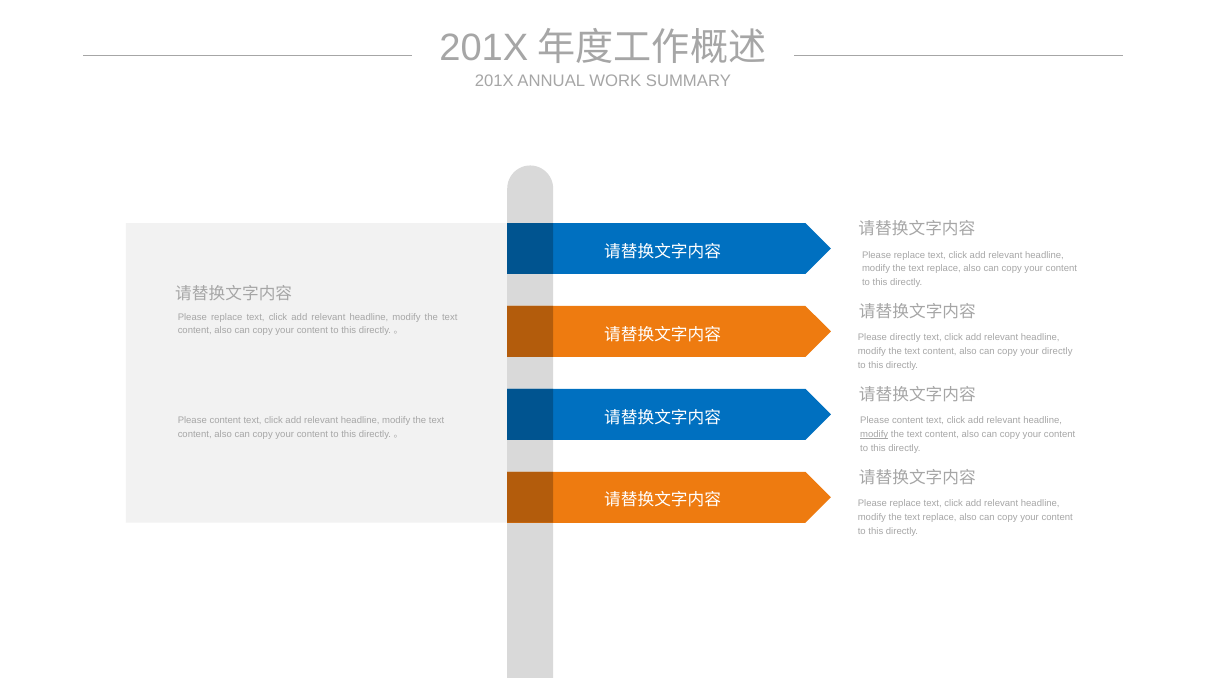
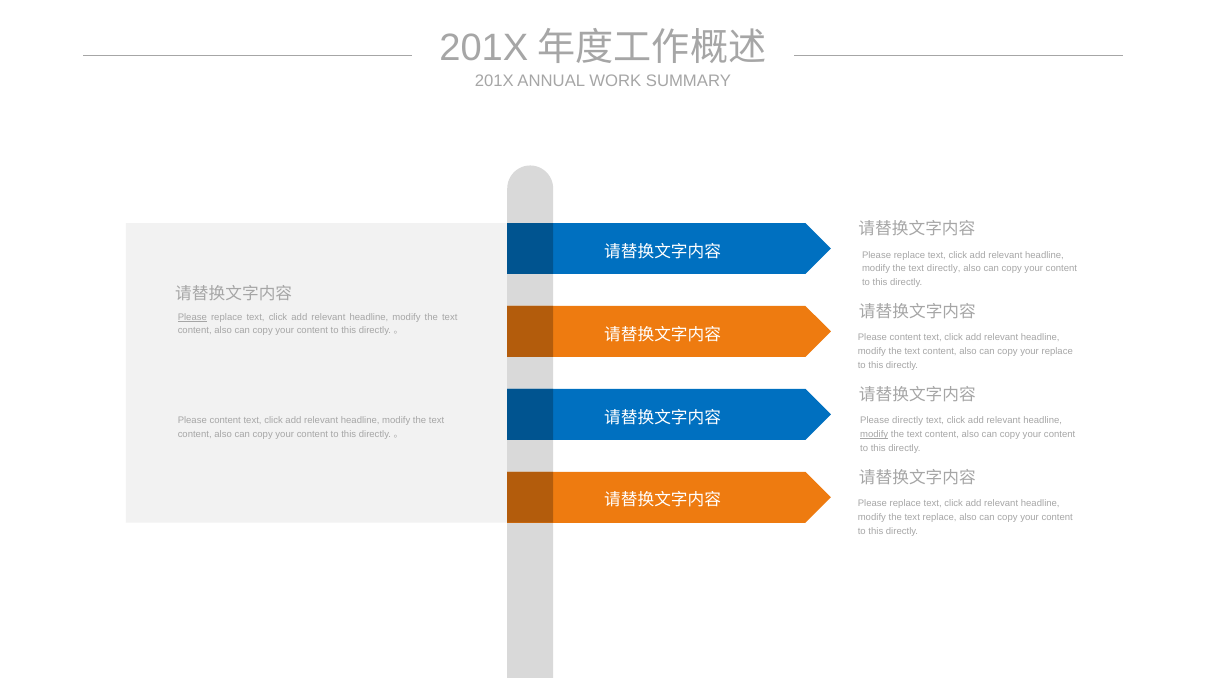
replace at (944, 269): replace -> directly
Please at (192, 317) underline: none -> present
directly at (905, 338): directly -> content
your directly: directly -> replace
content at (908, 421): content -> directly
